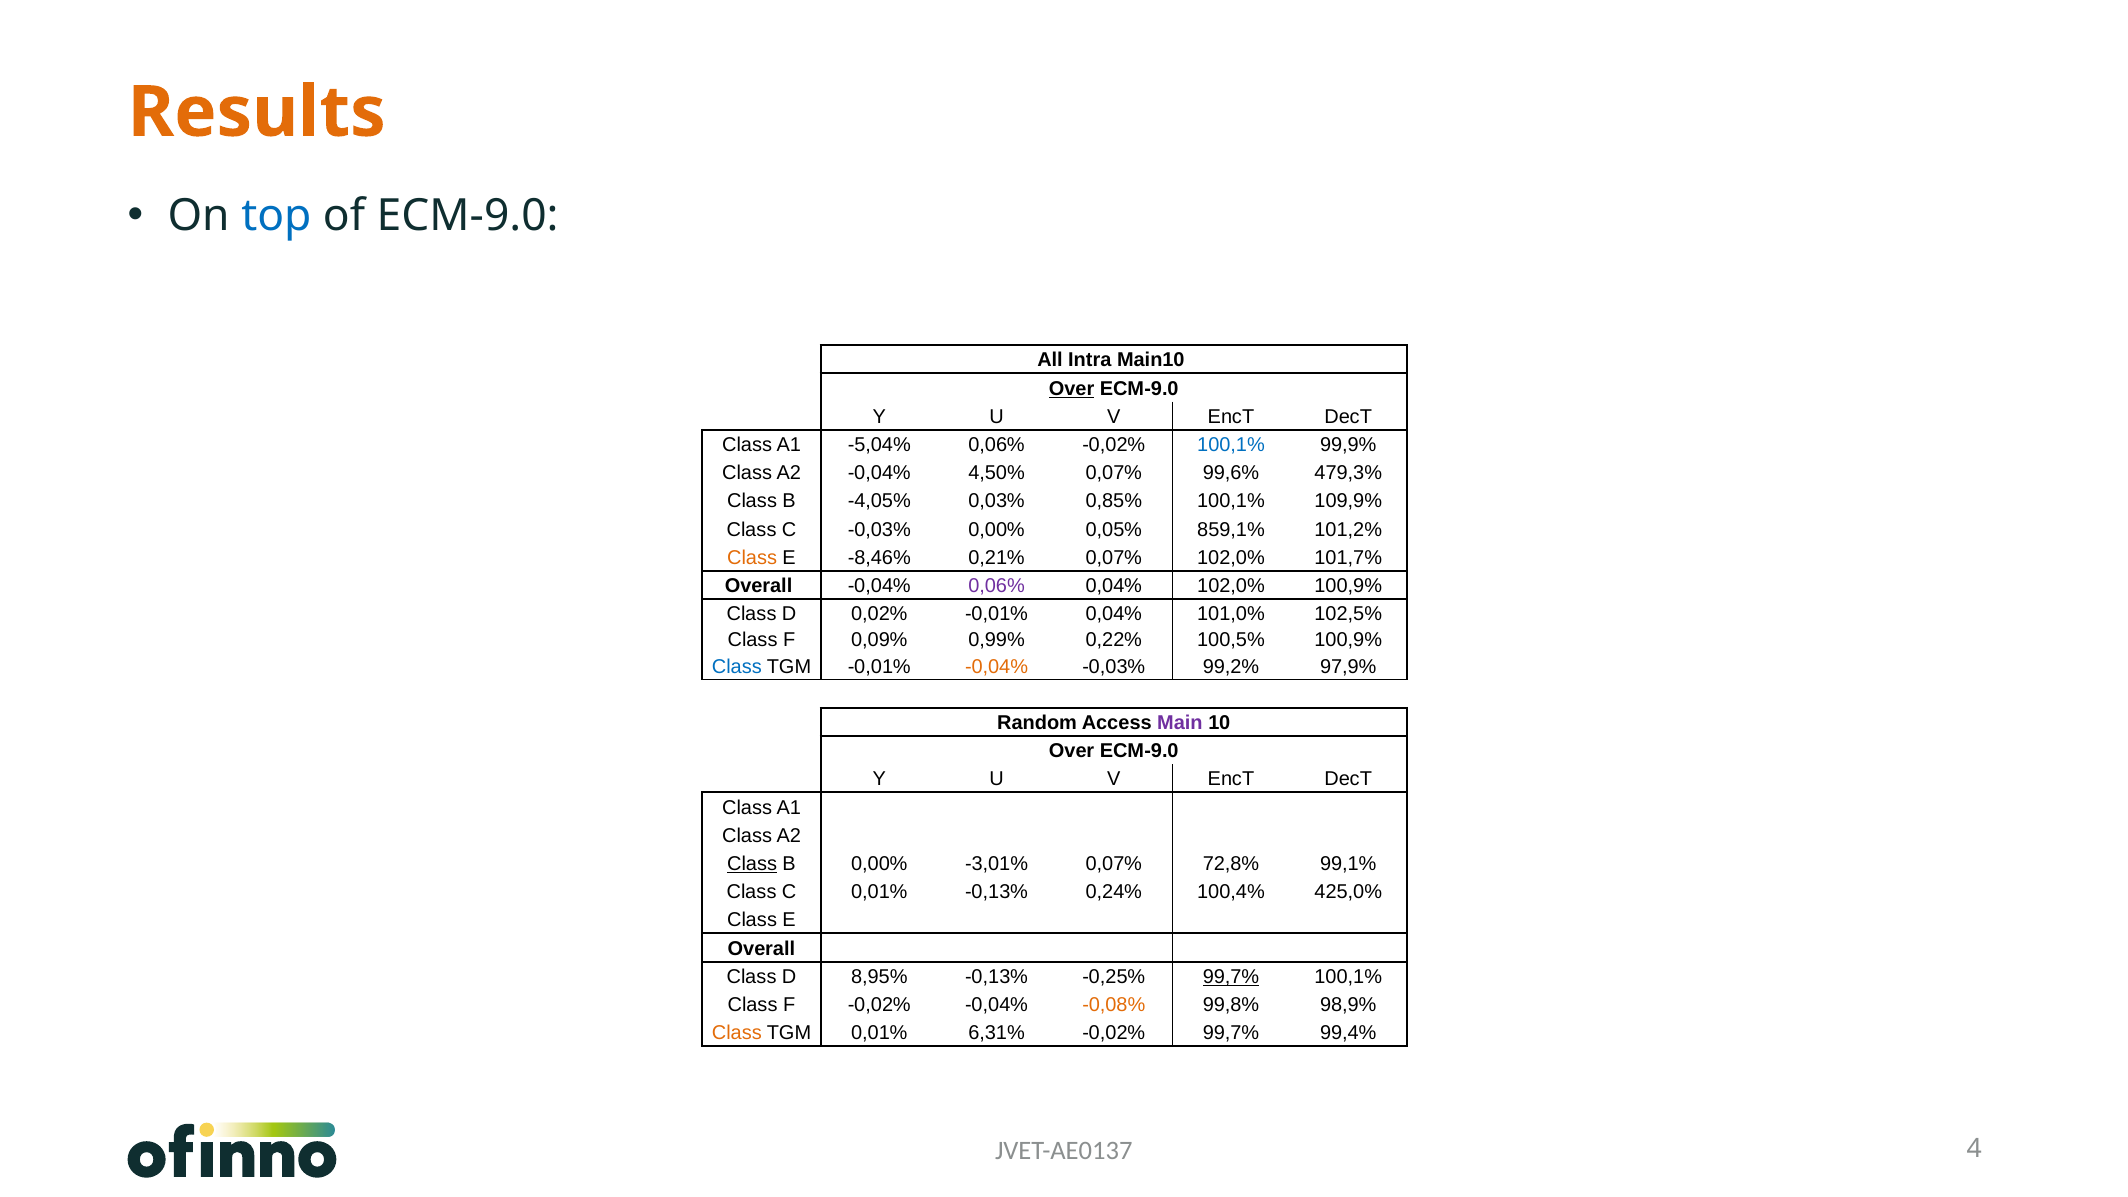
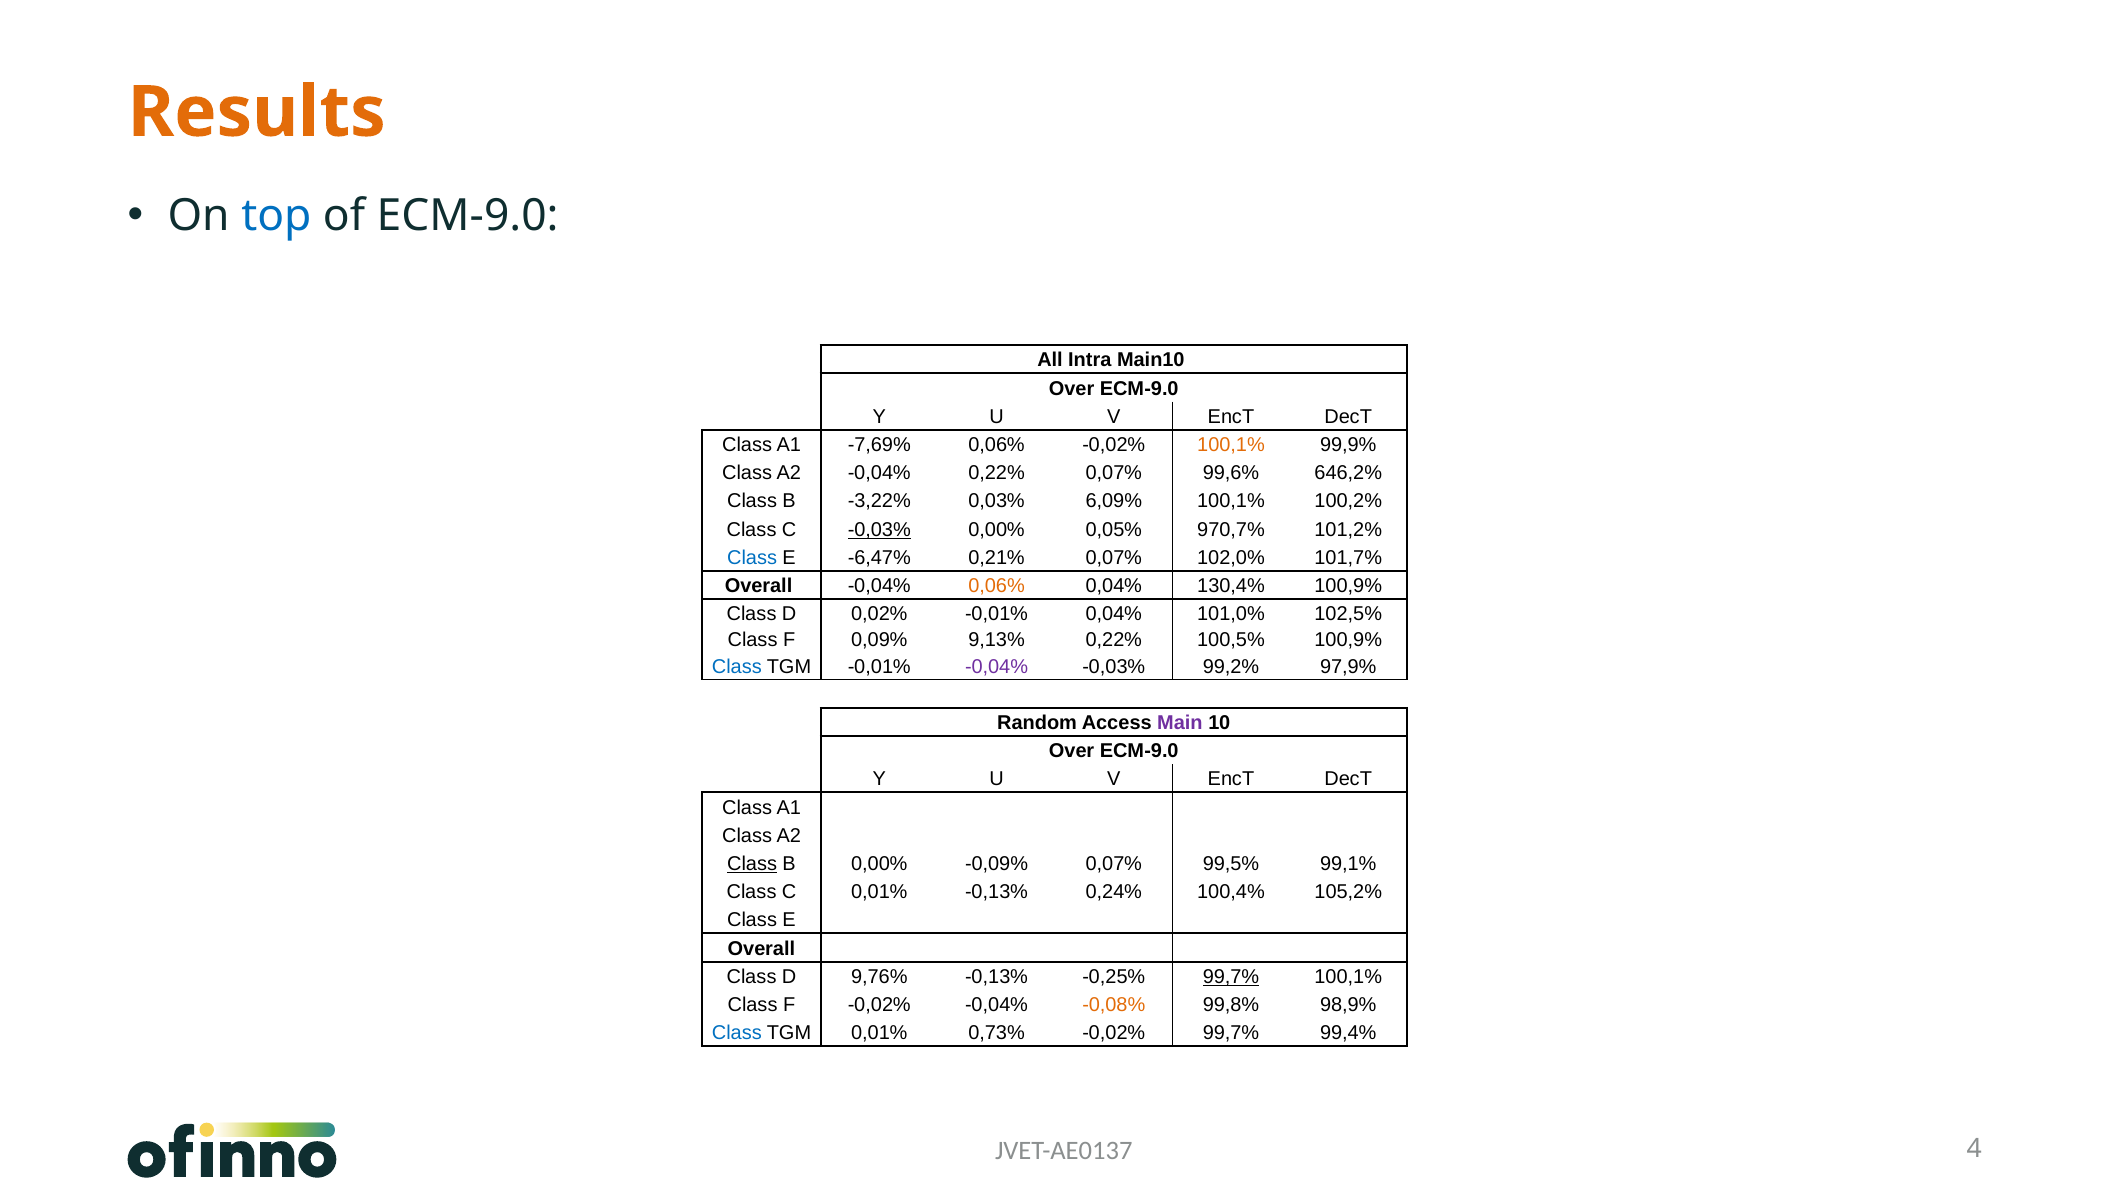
Over at (1072, 389) underline: present -> none
-5,04%: -5,04% -> -7,69%
100,1% at (1231, 445) colour: blue -> orange
-0,04% 4,50%: 4,50% -> 0,22%
479,3%: 479,3% -> 646,2%
-4,05%: -4,05% -> -3,22%
0,85%: 0,85% -> 6,09%
109,9%: 109,9% -> 100,2%
-0,03% at (879, 530) underline: none -> present
859,1%: 859,1% -> 970,7%
Class at (752, 558) colour: orange -> blue
-8,46%: -8,46% -> -6,47%
0,06% at (997, 586) colour: purple -> orange
0,04% 102,0%: 102,0% -> 130,4%
0,99%: 0,99% -> 9,13%
-0,04% at (997, 666) colour: orange -> purple
-3,01%: -3,01% -> -0,09%
72,8%: 72,8% -> 99,5%
425,0%: 425,0% -> 105,2%
8,95%: 8,95% -> 9,76%
Class at (737, 1033) colour: orange -> blue
6,31%: 6,31% -> 0,73%
